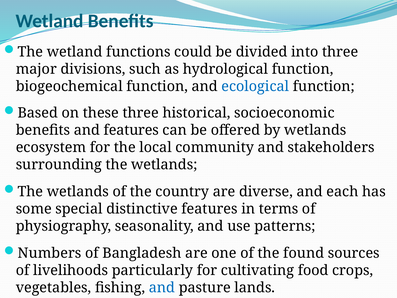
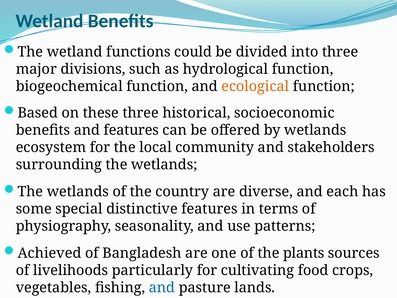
ecological colour: blue -> orange
Numbers: Numbers -> Achieved
found: found -> plants
